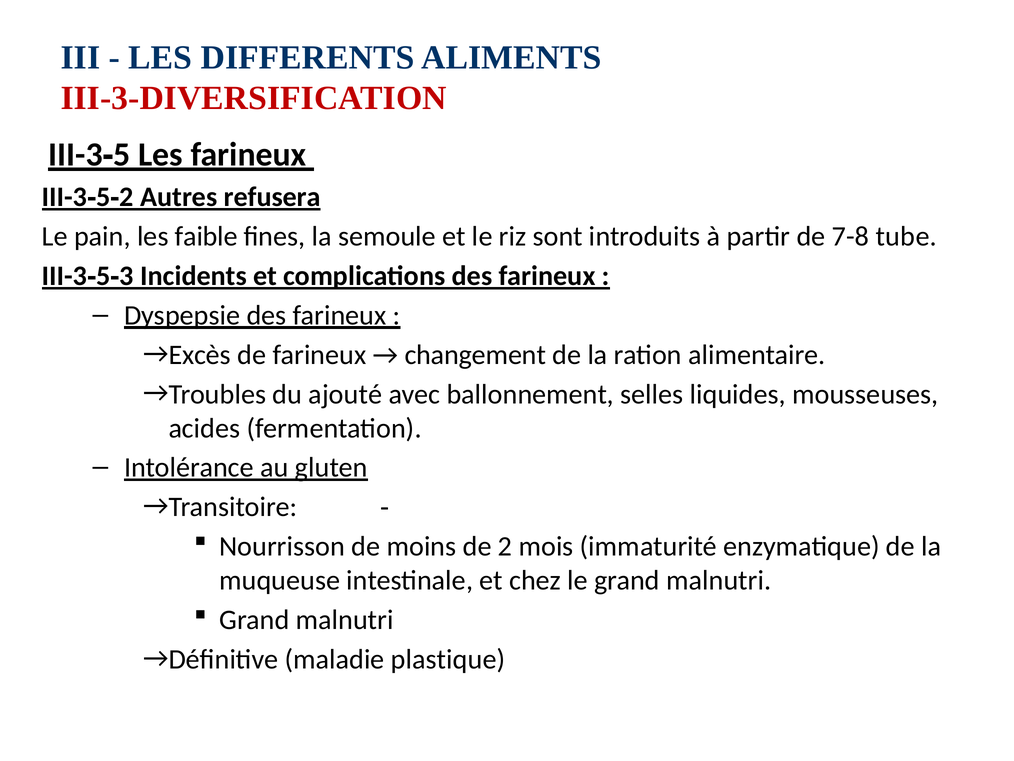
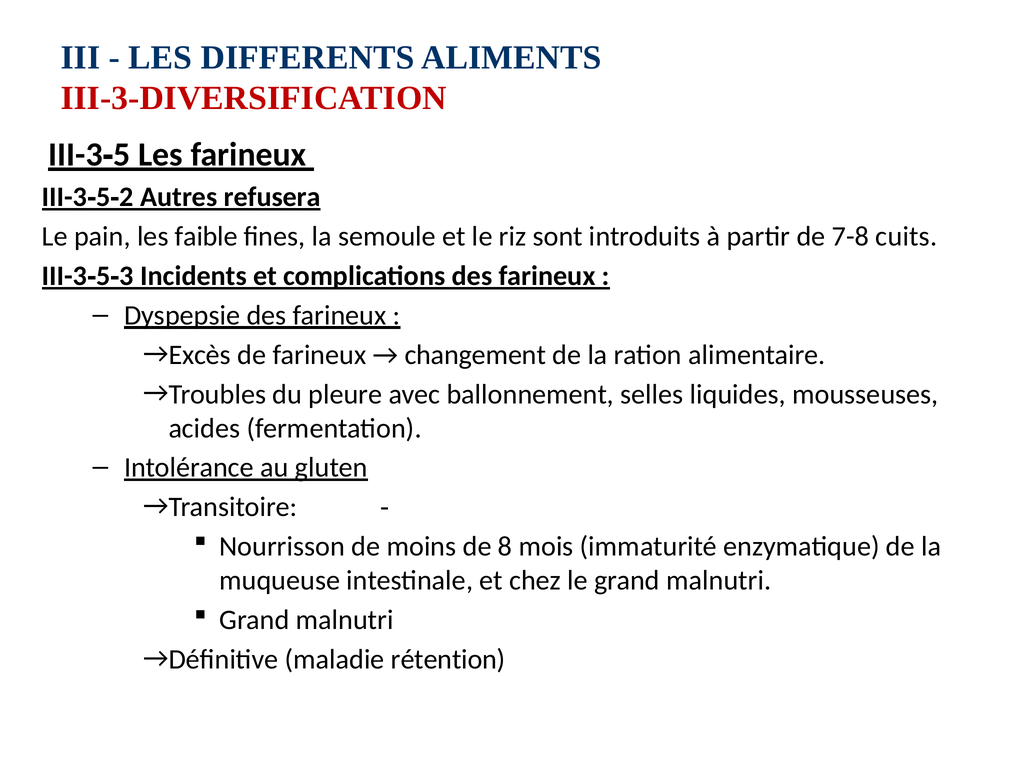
tube: tube -> cuits
ajouté: ajouté -> pleure
de 2: 2 -> 8
plastique: plastique -> rétention
